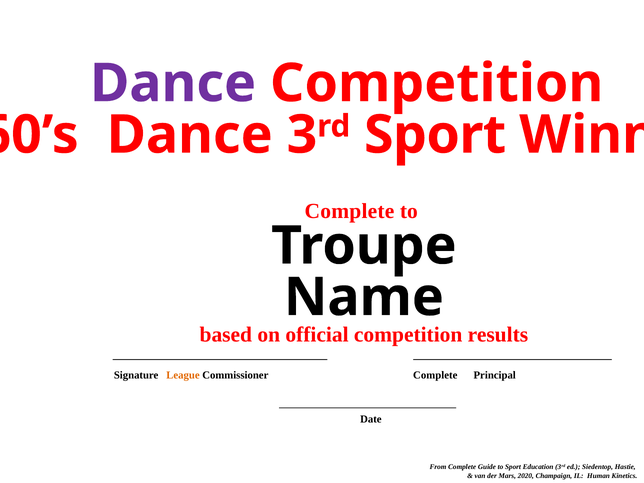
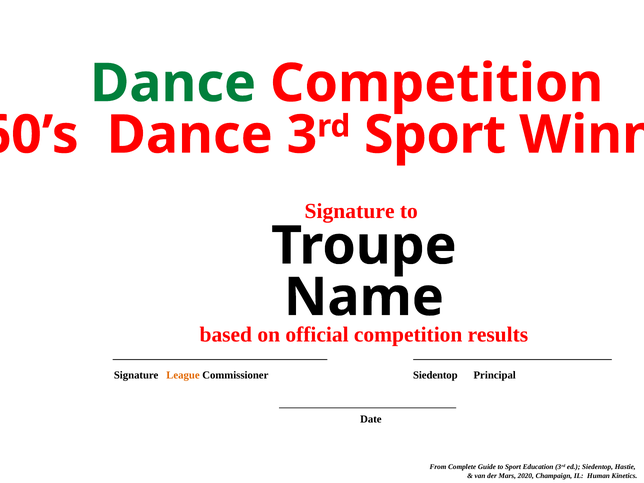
Dance at (173, 83) colour: purple -> green
Complete at (349, 211): Complete -> Signature
Complete at (435, 375): Complete -> Siedentop
